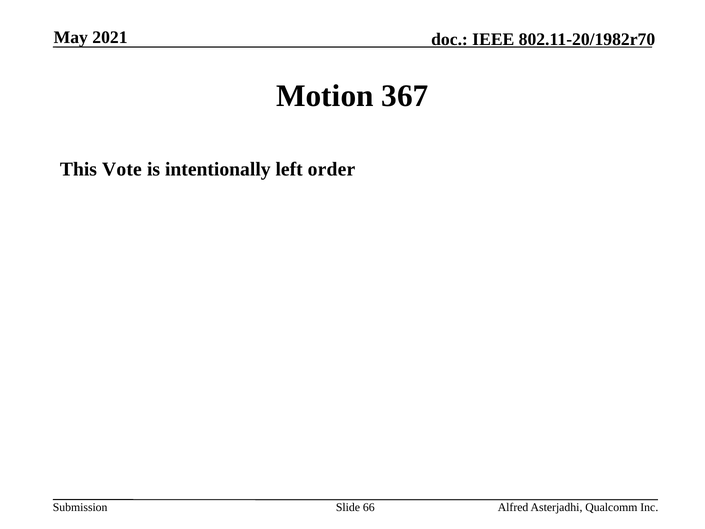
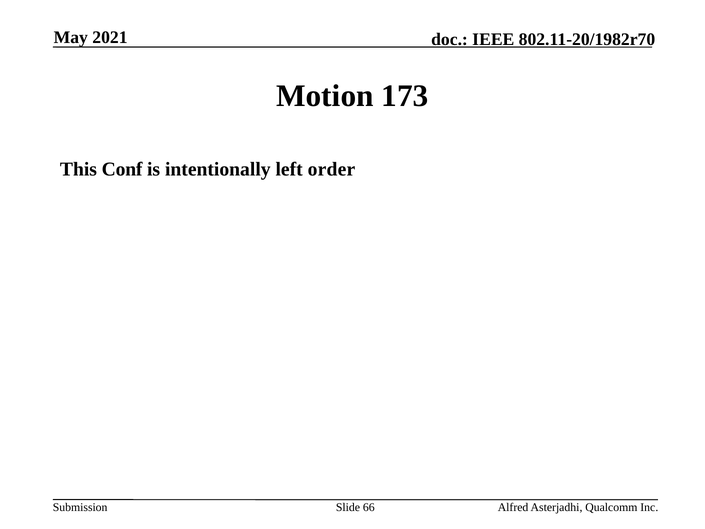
367: 367 -> 173
Vote: Vote -> Conf
